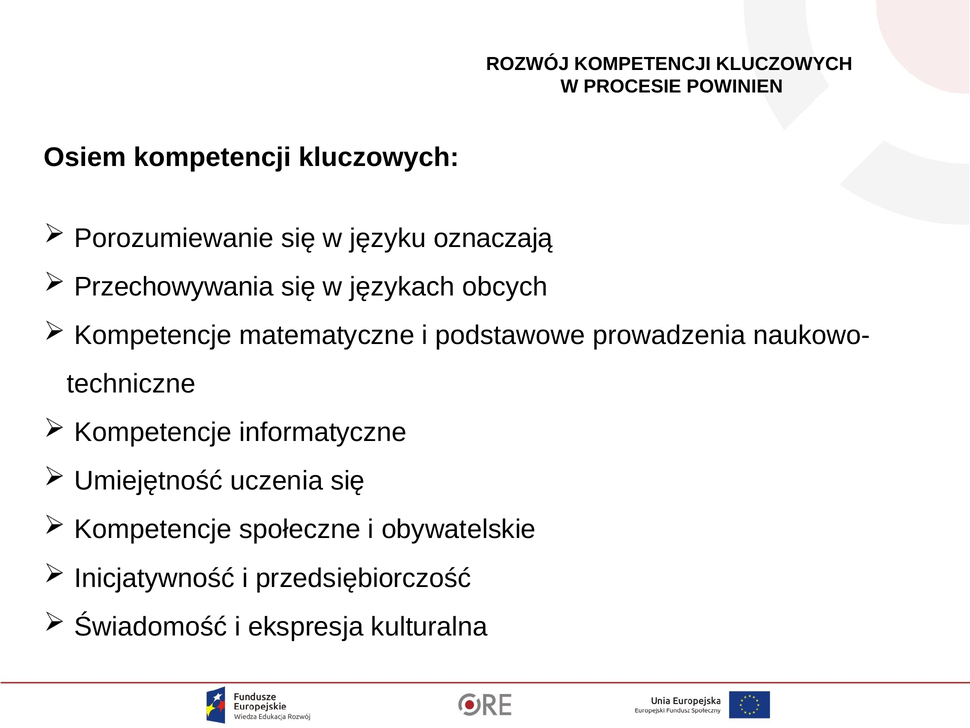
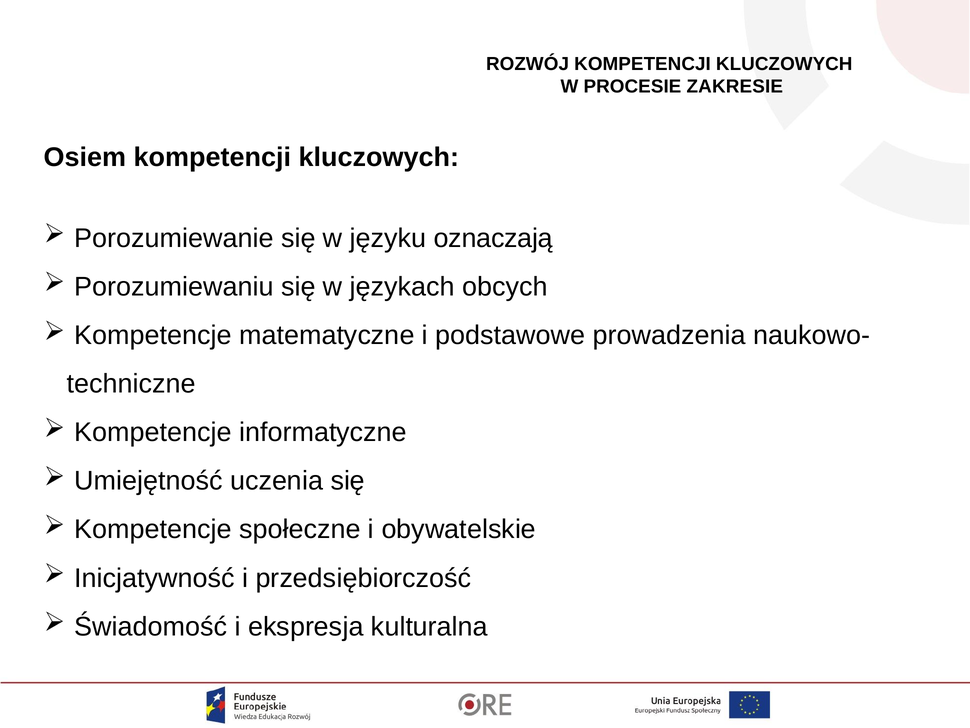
POWINIEN: POWINIEN -> ZAKRESIE
Przechowywania: Przechowywania -> Porozumiewaniu
